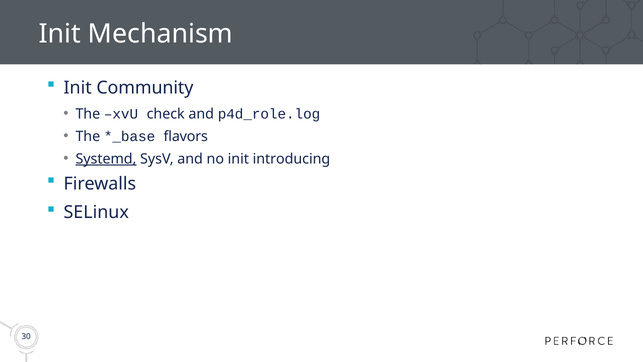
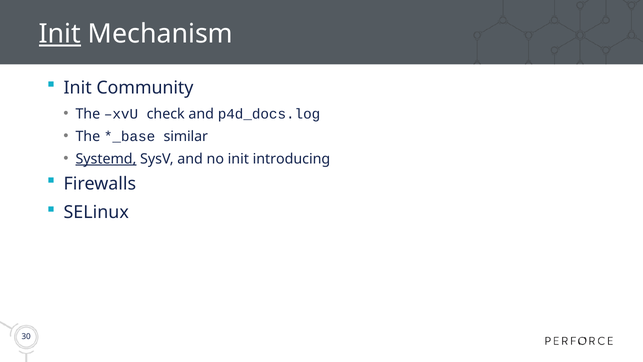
Init at (60, 34) underline: none -> present
p4d_role.log: p4d_role.log -> p4d_docs.log
flavors: flavors -> similar
